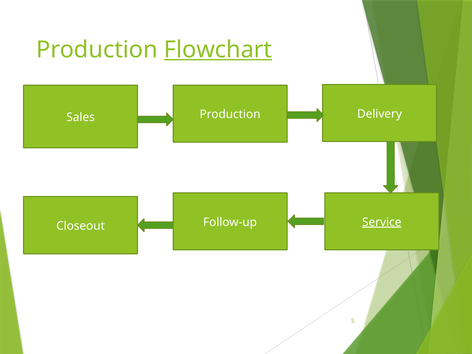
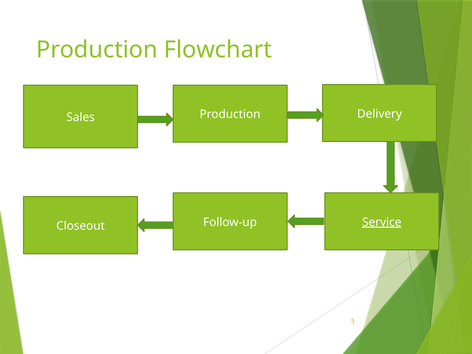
Flowchart underline: present -> none
